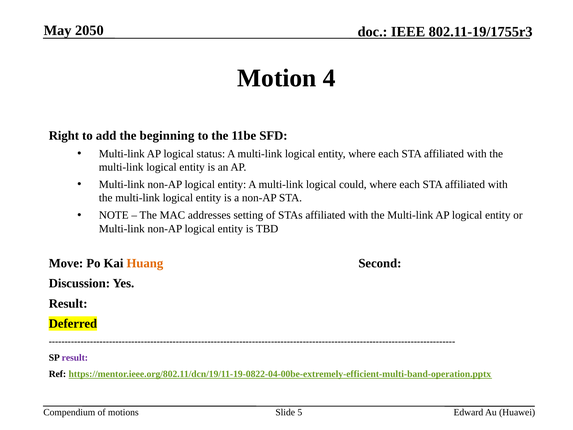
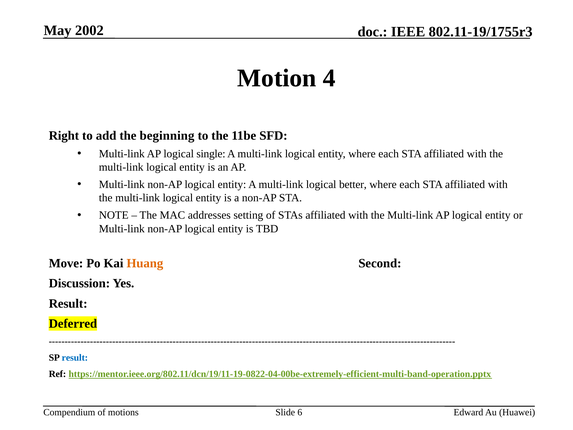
2050: 2050 -> 2002
status: status -> single
could: could -> better
result at (75, 358) colour: purple -> blue
5: 5 -> 6
